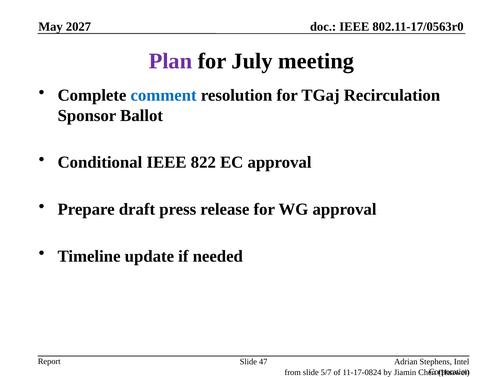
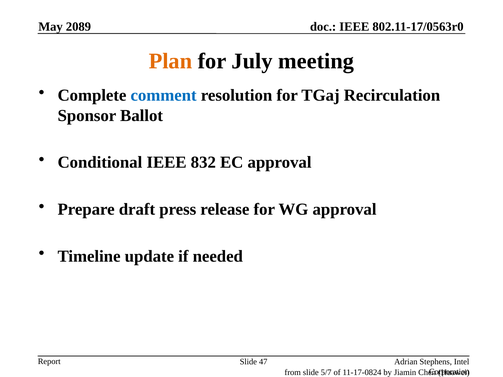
2027: 2027 -> 2089
Plan colour: purple -> orange
822: 822 -> 832
